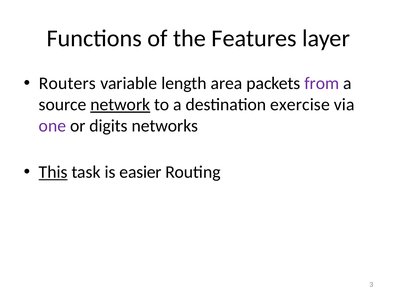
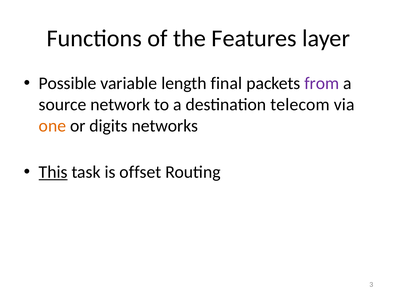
Routers: Routers -> Possible
area: area -> final
network underline: present -> none
exercise: exercise -> telecom
one colour: purple -> orange
easier: easier -> offset
